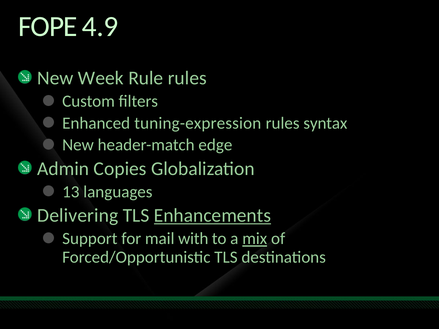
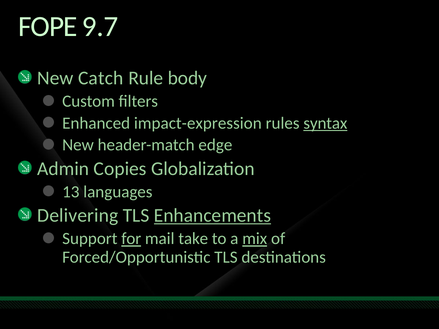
4.9: 4.9 -> 9.7
Week: Week -> Catch
Rule rules: rules -> body
tuning-expression: tuning-expression -> impact-expression
syntax underline: none -> present
for underline: none -> present
with: with -> take
